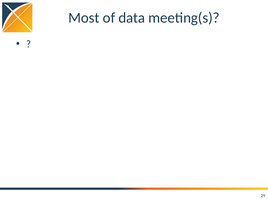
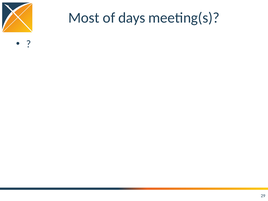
data: data -> days
